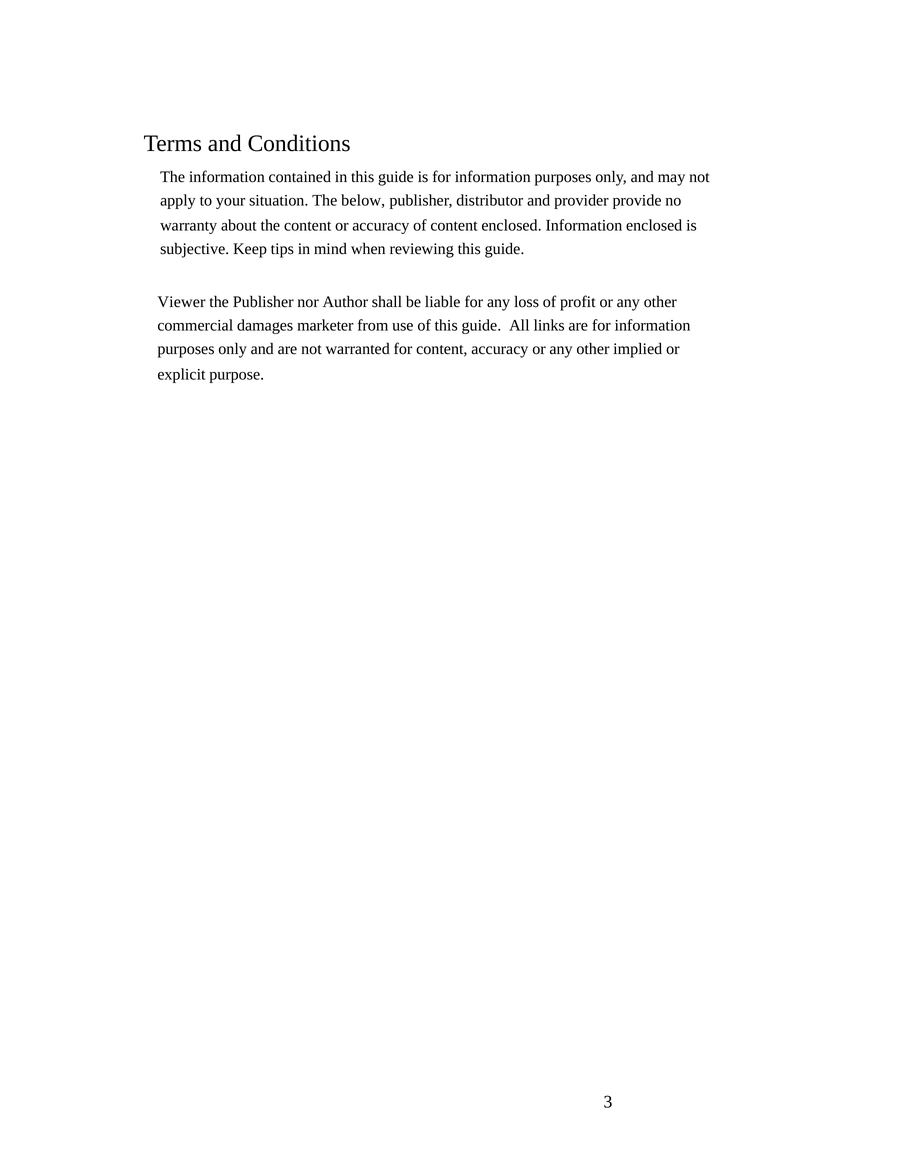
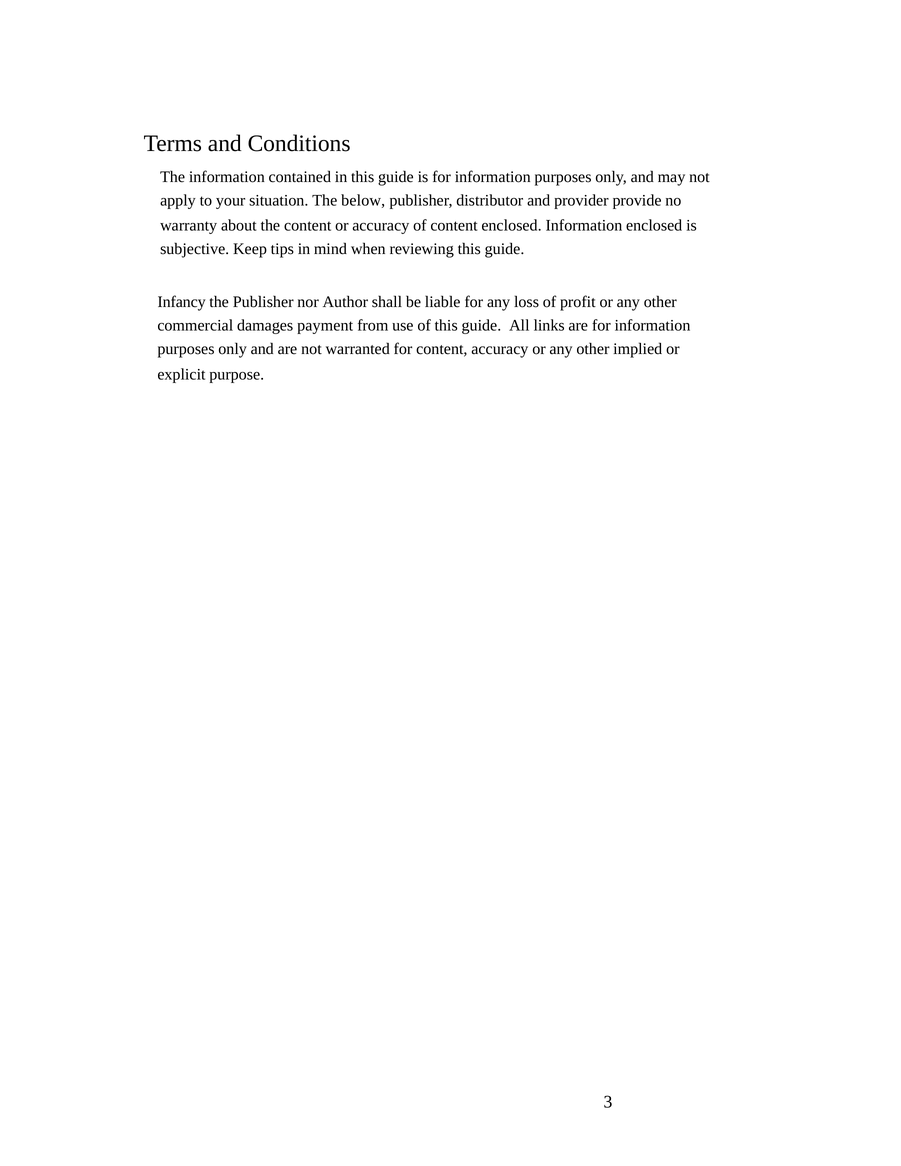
Viewer: Viewer -> Infancy
marketer: marketer -> payment
